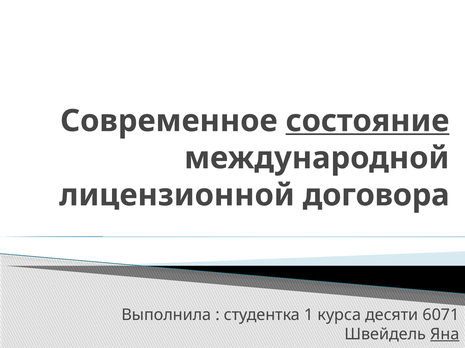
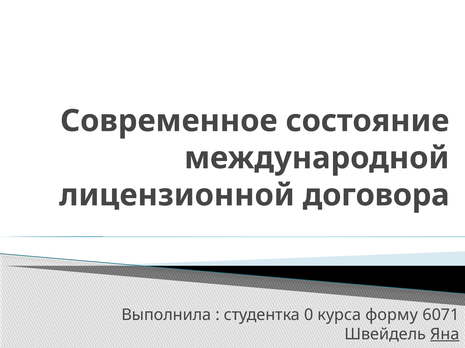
состояние underline: present -> none
1: 1 -> 0
десяти: десяти -> форму
